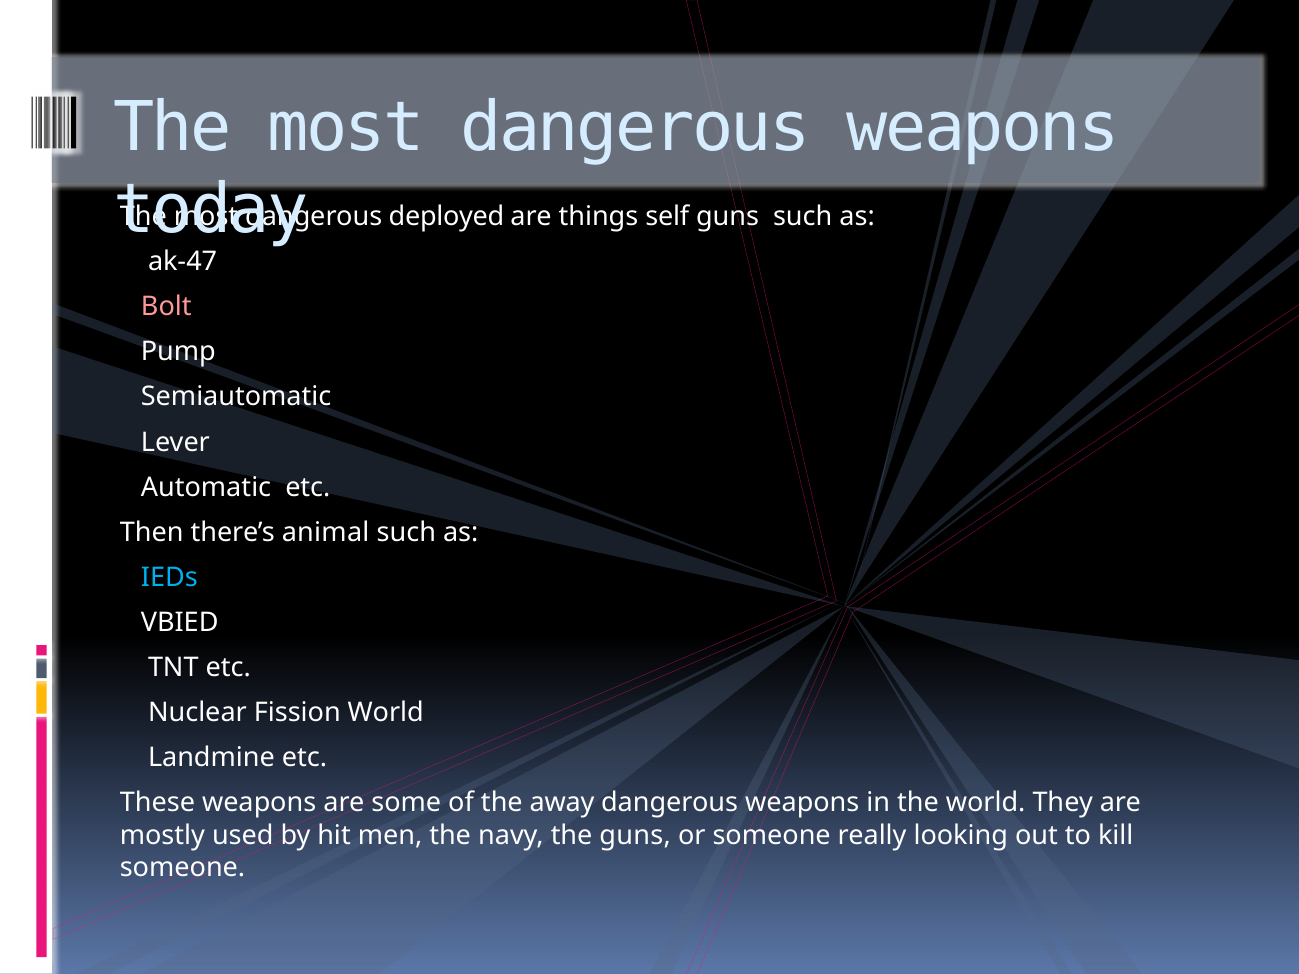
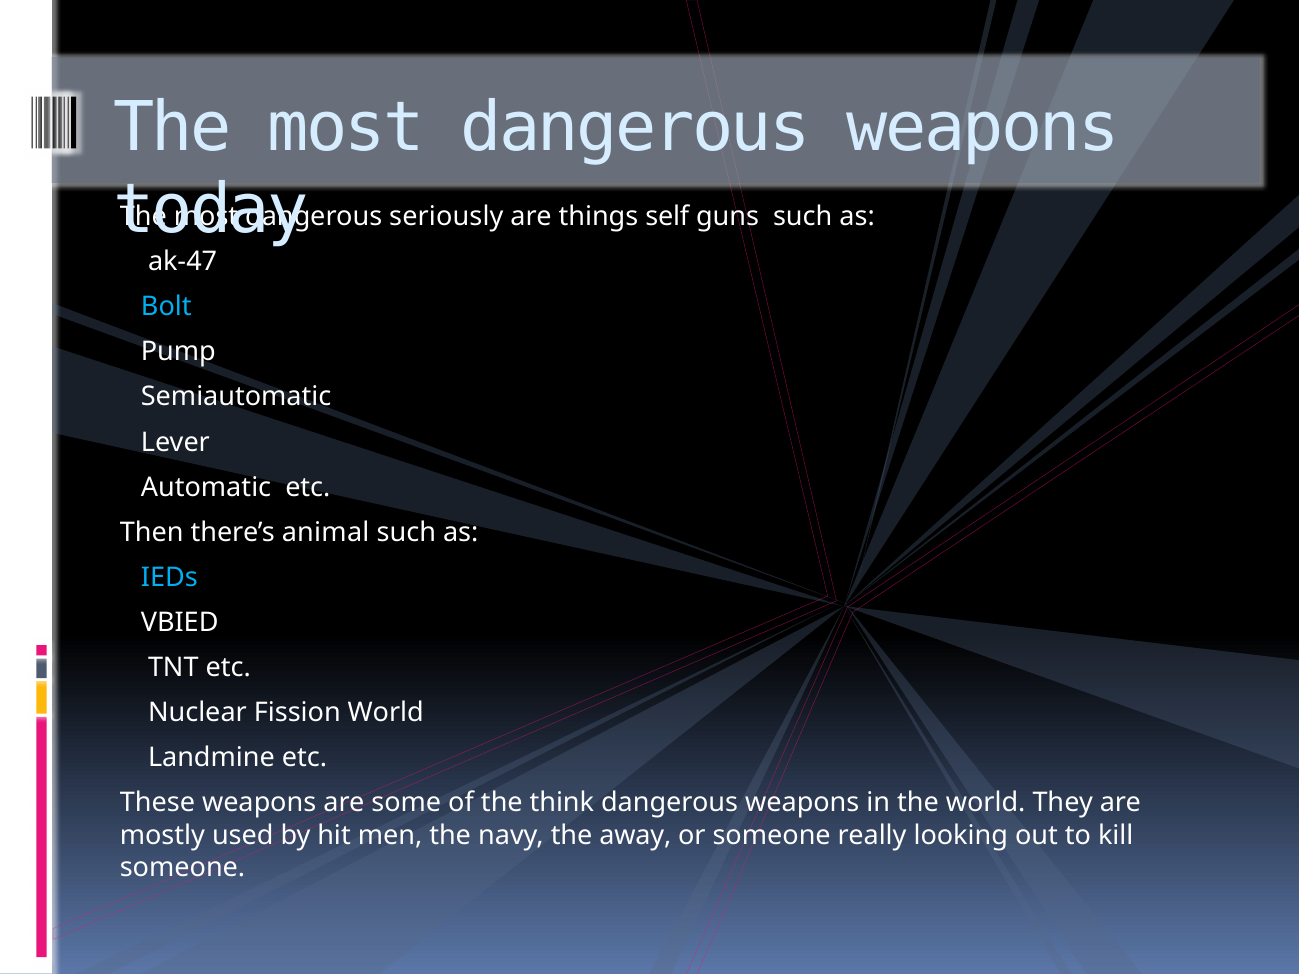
deployed: deployed -> seriously
Bolt colour: pink -> light blue
away: away -> think
the guns: guns -> away
